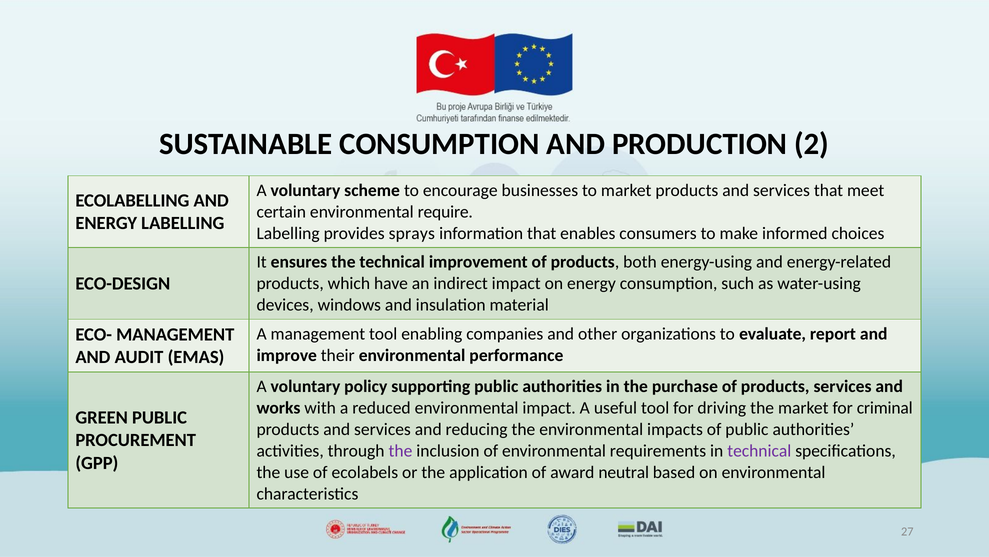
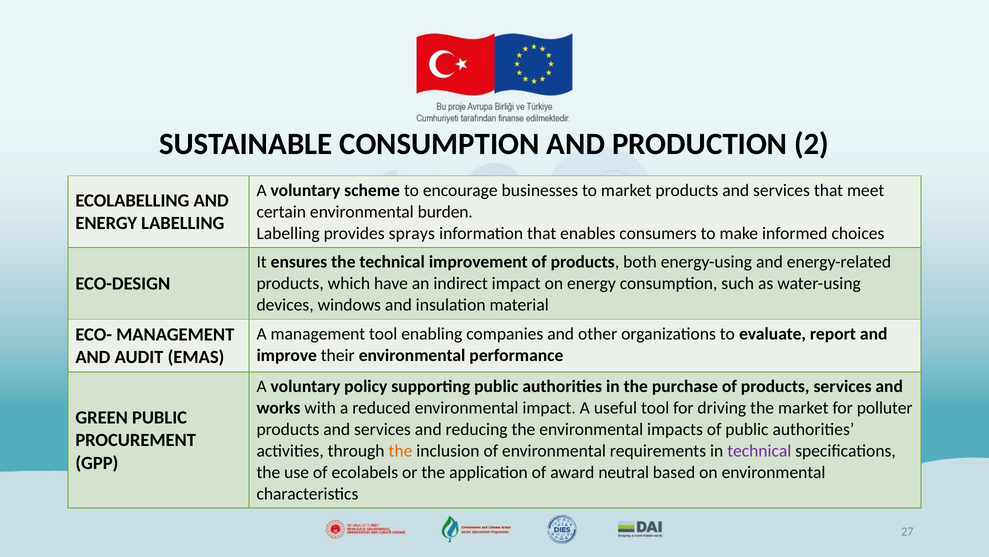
require: require -> burden
criminal: criminal -> polluter
the at (400, 450) colour: purple -> orange
